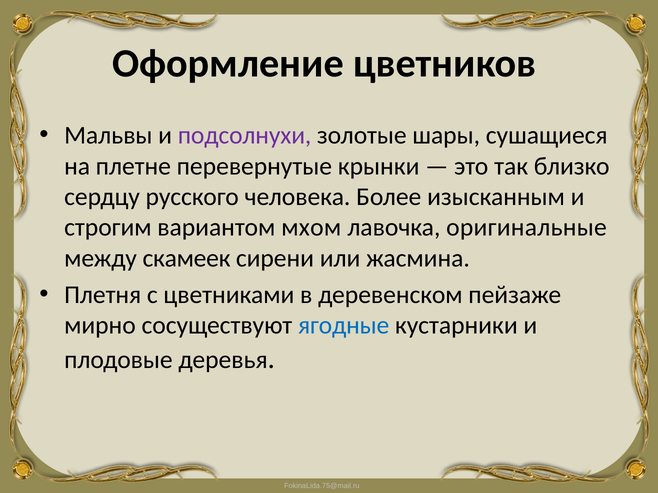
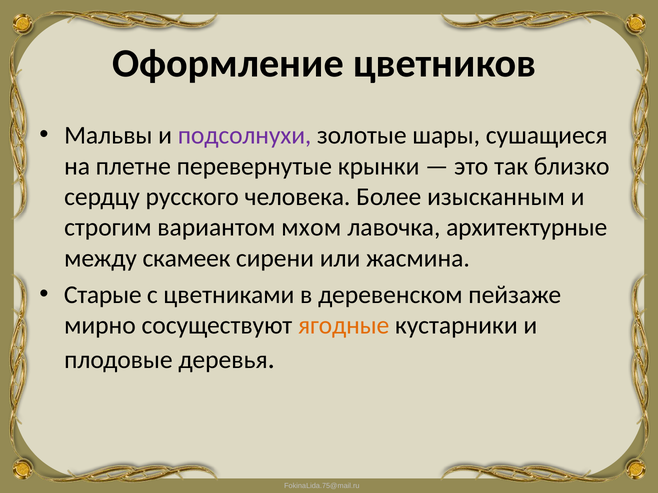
оригинальные: оригинальные -> архитектурные
Плетня: Плетня -> Старые
ягодные colour: blue -> orange
